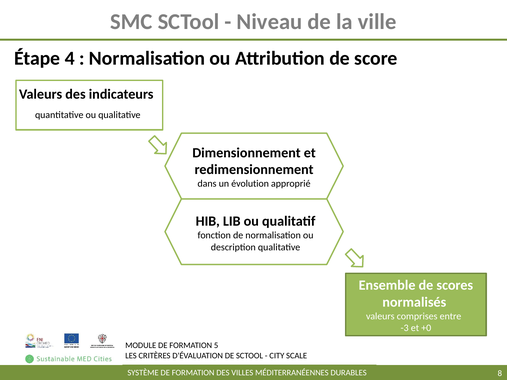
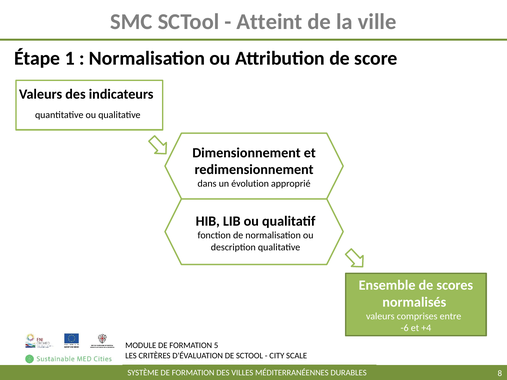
Niveau: Niveau -> Atteint
4: 4 -> 1
-3: -3 -> -6
+0: +0 -> +4
